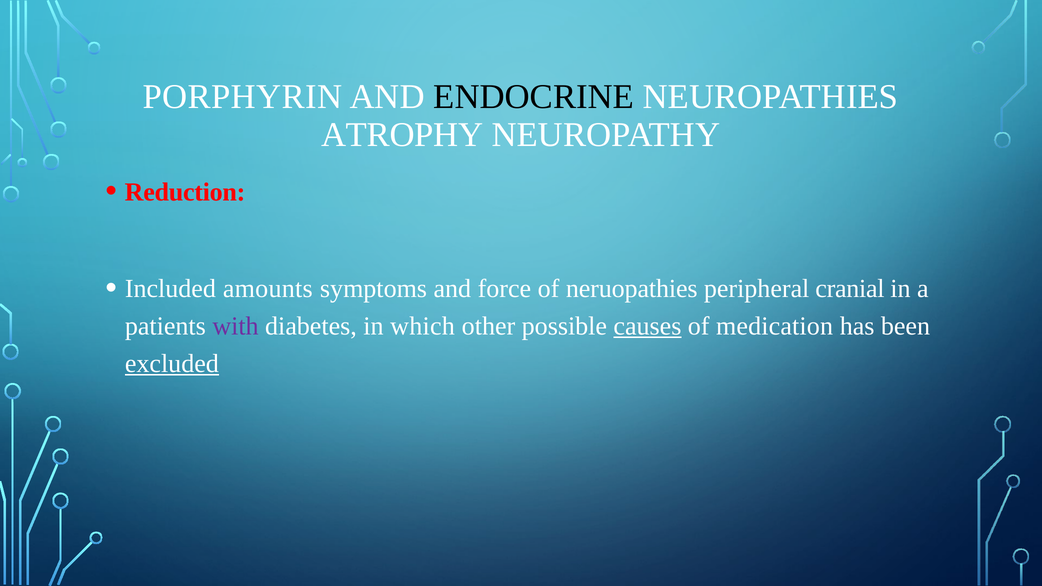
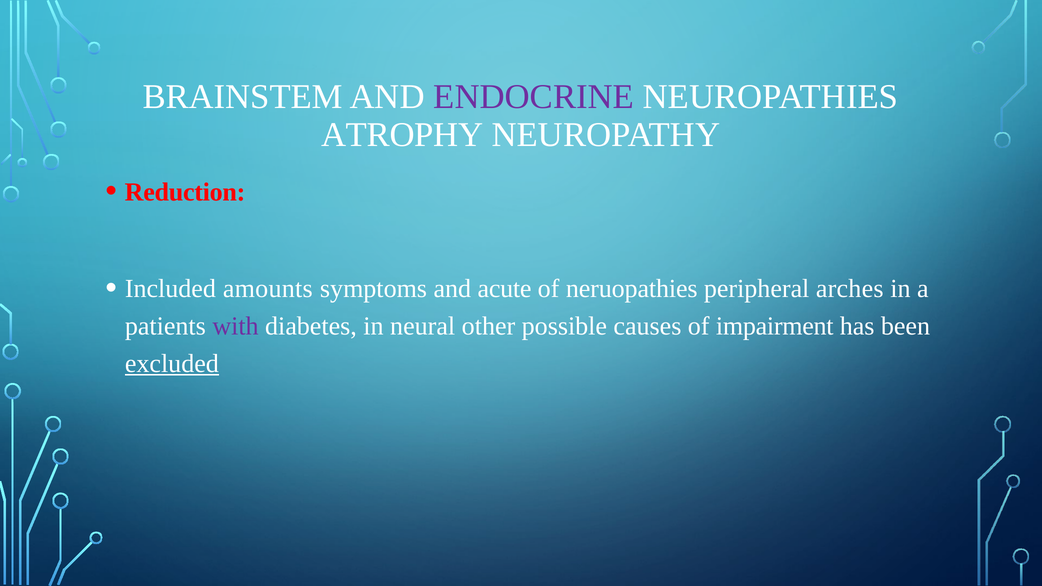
PORPHYRIN: PORPHYRIN -> BRAINSTEM
ENDOCRINE colour: black -> purple
force: force -> acute
cranial: cranial -> arches
which: which -> neural
causes underline: present -> none
medication: medication -> impairment
